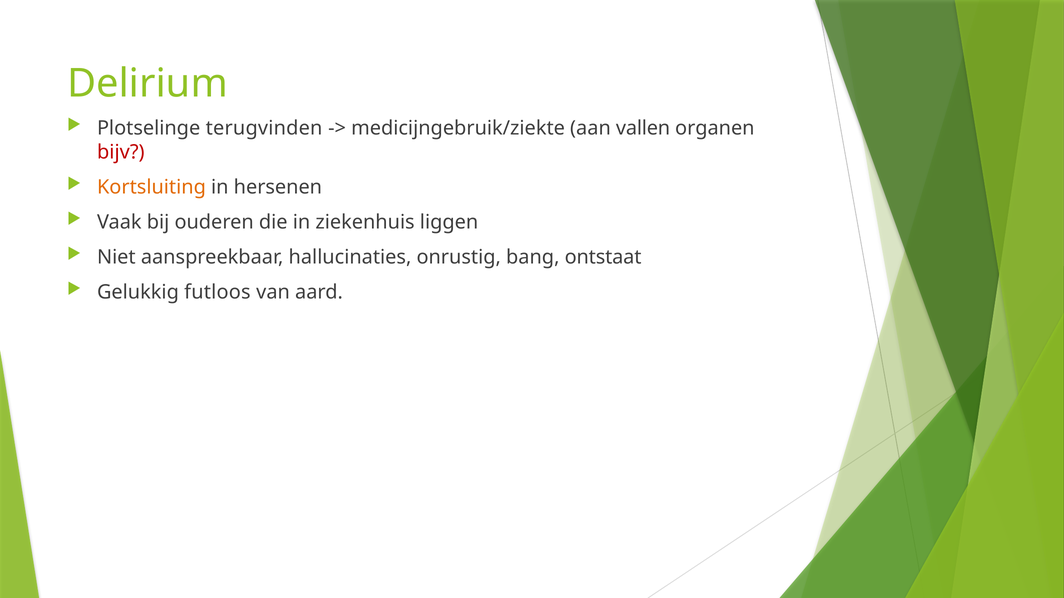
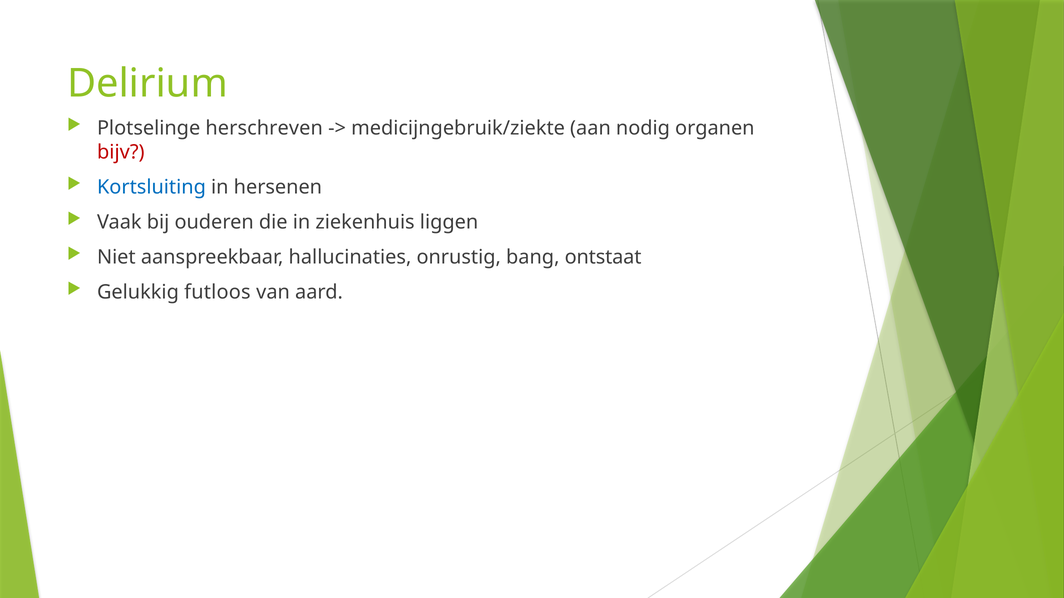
terugvinden: terugvinden -> herschreven
vallen: vallen -> nodig
Kortsluiting colour: orange -> blue
